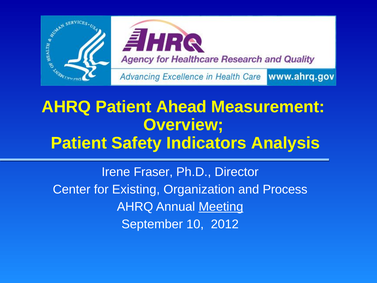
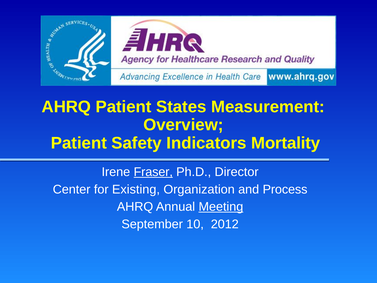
Ahead: Ahead -> States
Analysis: Analysis -> Mortality
Fraser underline: none -> present
